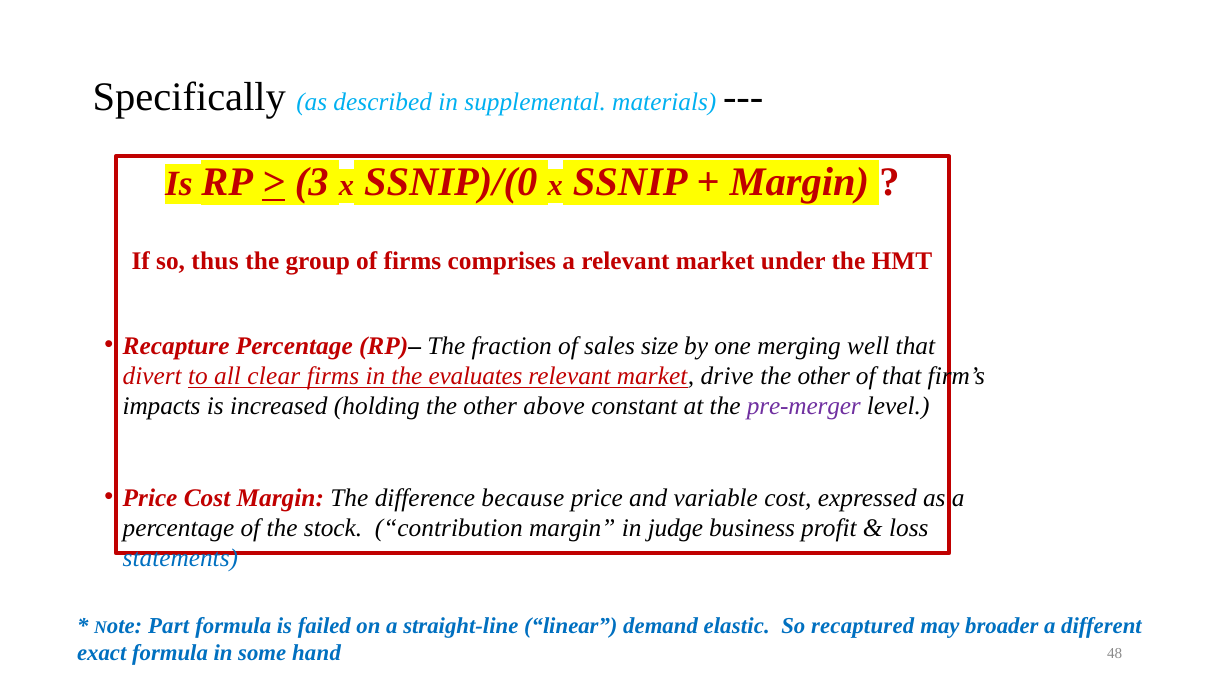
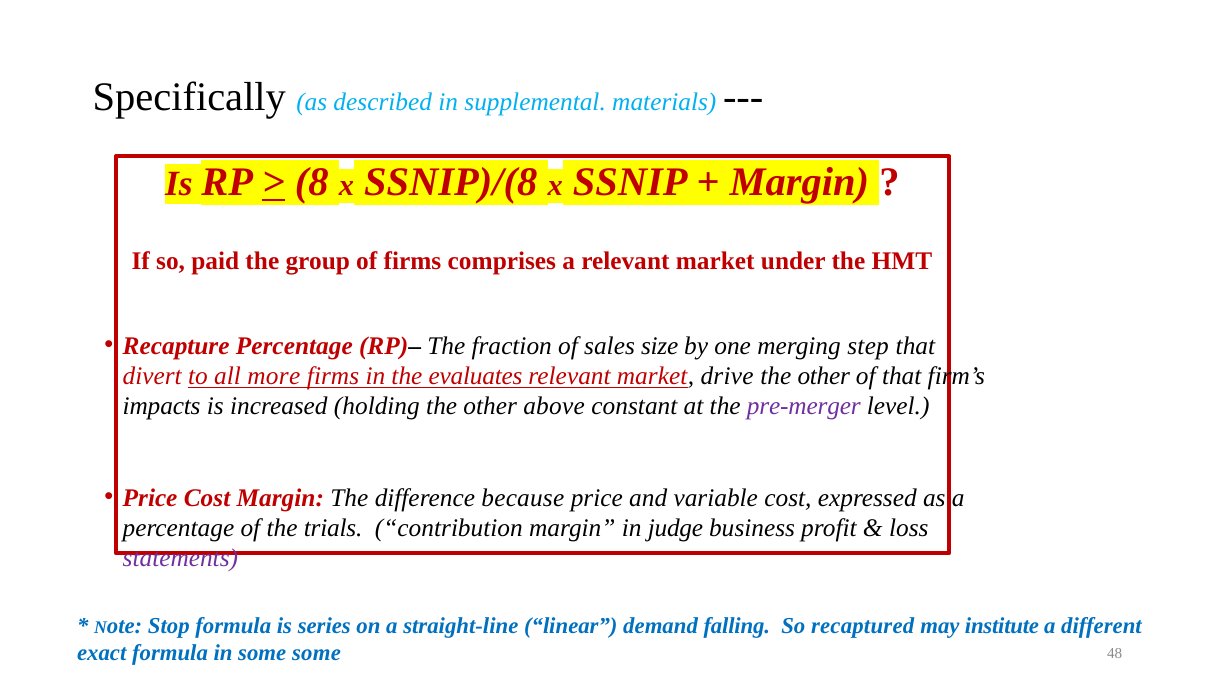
3: 3 -> 8
SSNIP)/(0: SSNIP)/(0 -> SSNIP)/(8
thus: thus -> paid
well: well -> step
clear: clear -> more
stock: stock -> trials
statements colour: blue -> purple
Part: Part -> Stop
failed: failed -> series
elastic: elastic -> falling
broader: broader -> institute
some hand: hand -> some
